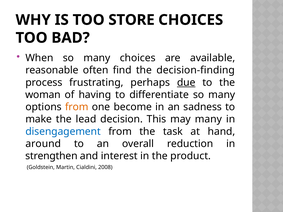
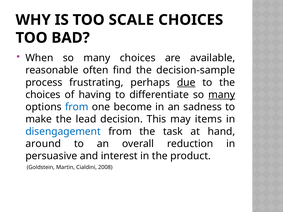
STORE: STORE -> SCALE
decision-finding: decision-finding -> decision-sample
woman at (43, 95): woman -> choices
many at (222, 95) underline: none -> present
from at (77, 107) colour: orange -> blue
may many: many -> items
strengthen: strengthen -> persuasive
